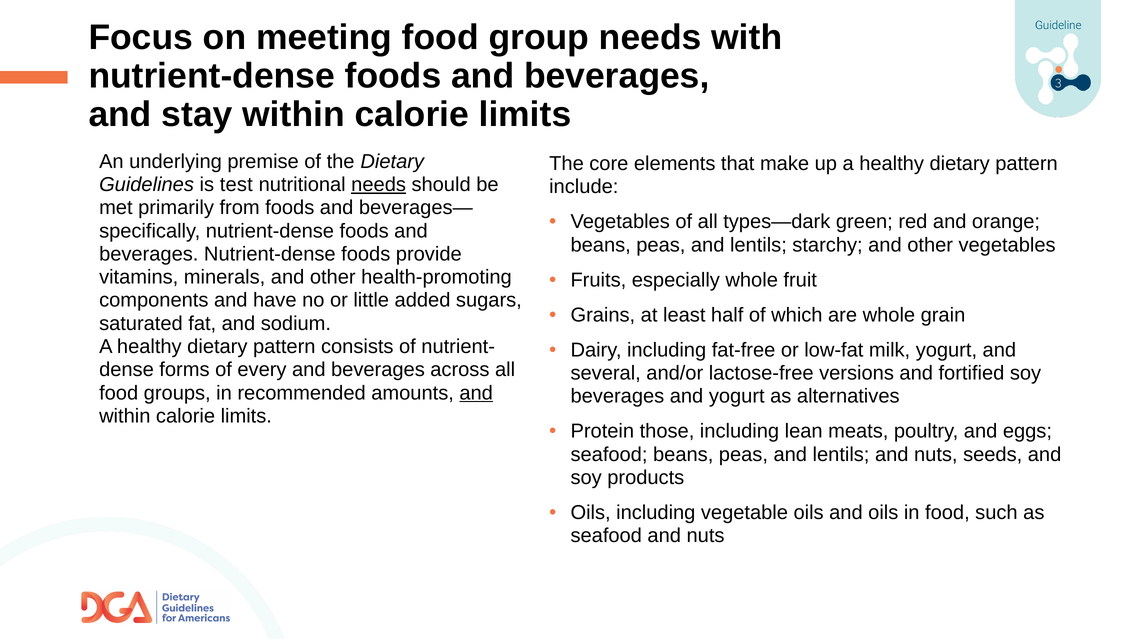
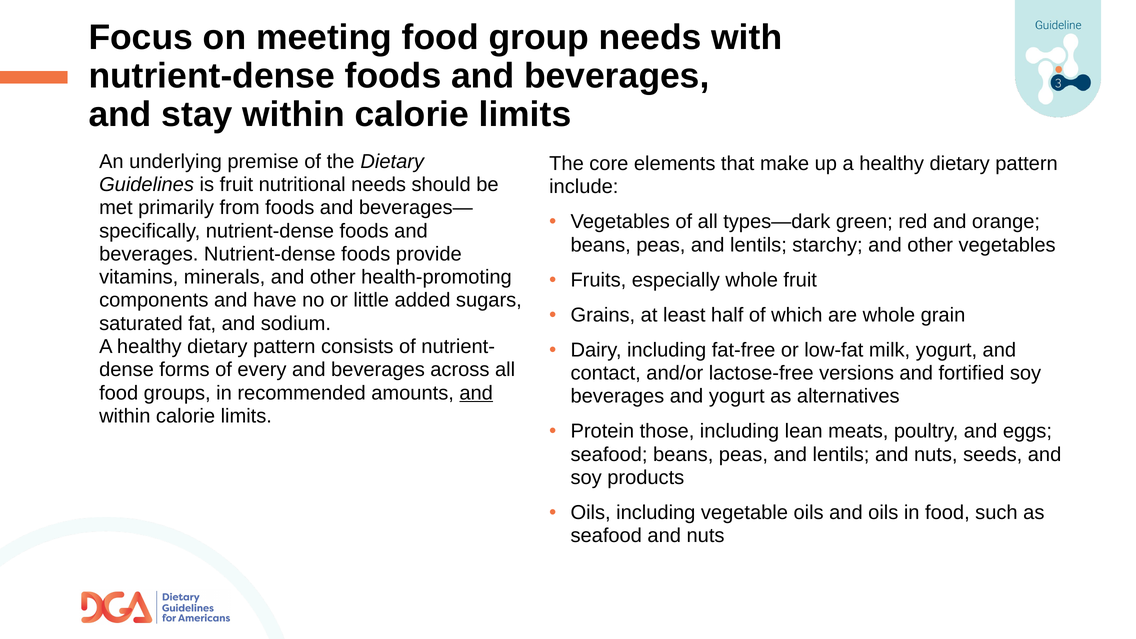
is test: test -> fruit
needs at (379, 185) underline: present -> none
several: several -> contact
